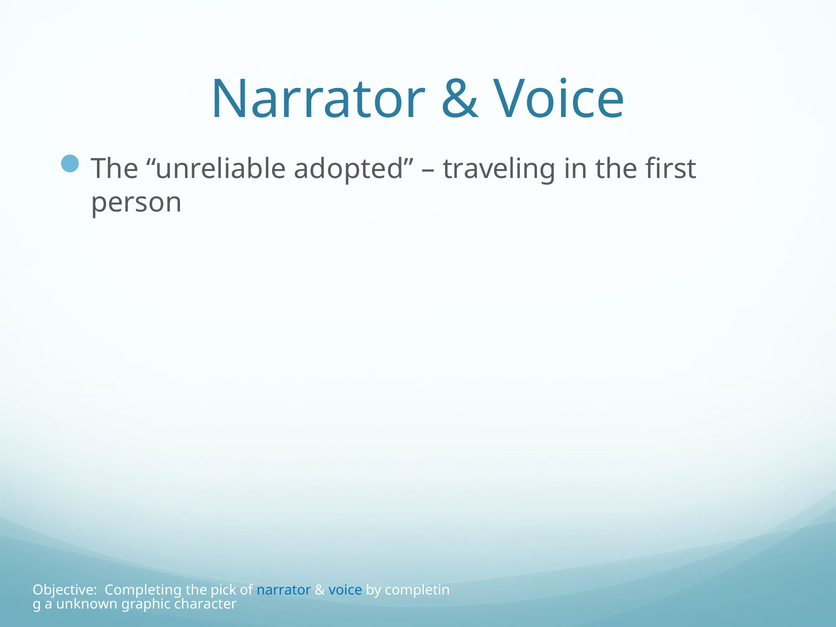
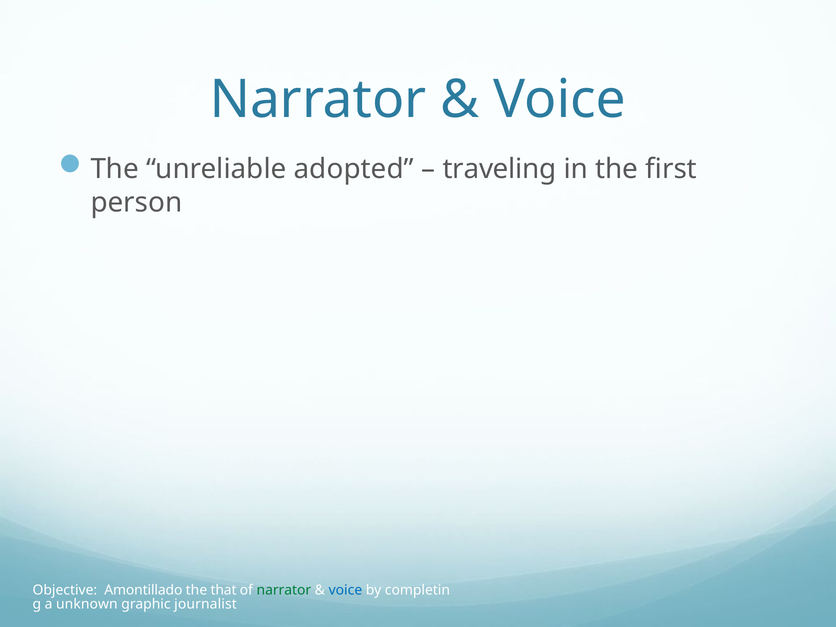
Completing: Completing -> Amontillado
pick: pick -> that
narrator at (284, 590) colour: blue -> green
character: character -> journalist
